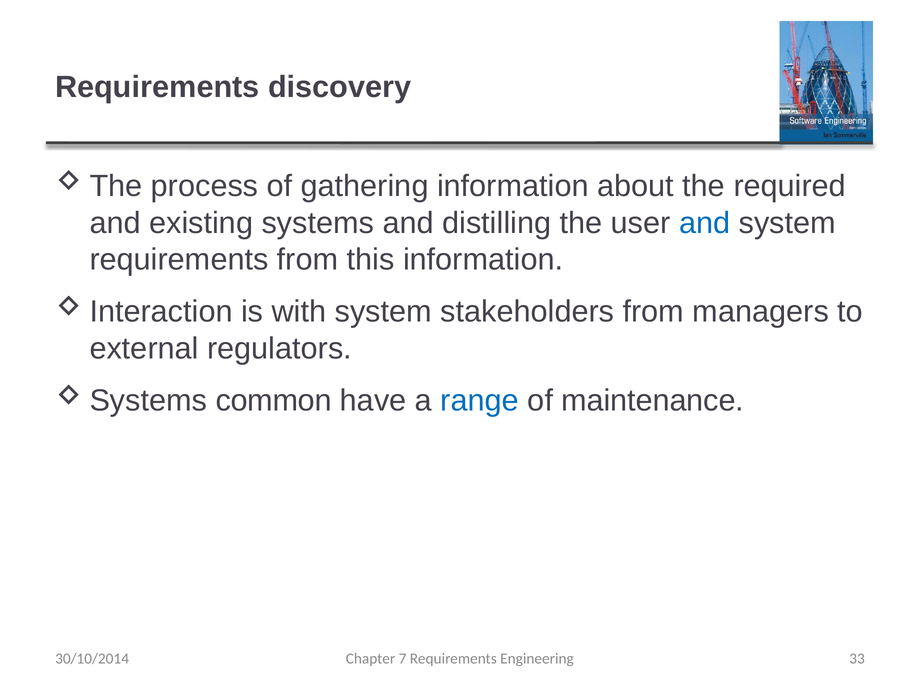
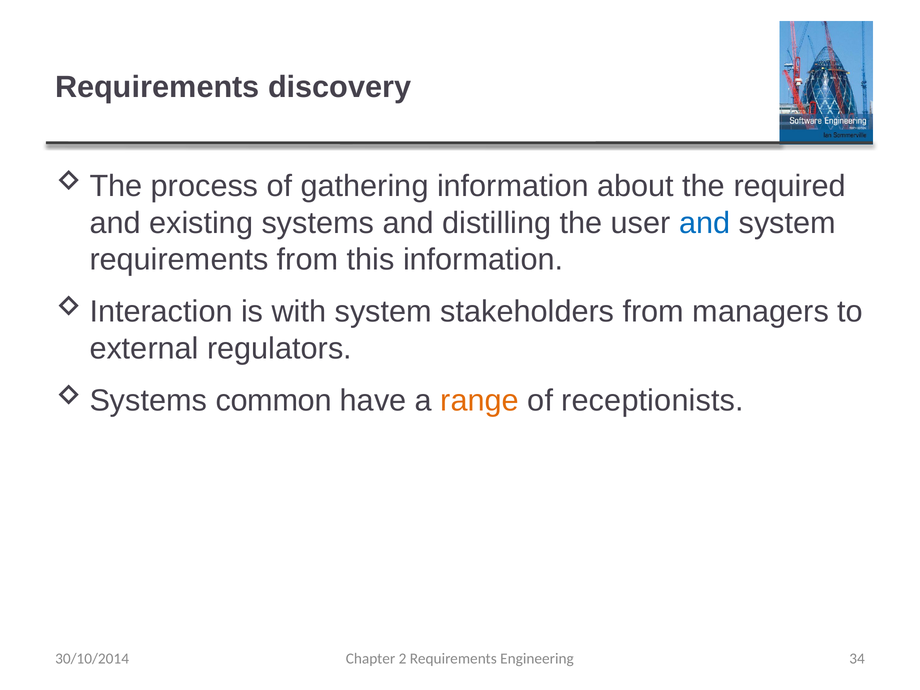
range colour: blue -> orange
maintenance: maintenance -> receptionists
7: 7 -> 2
33: 33 -> 34
